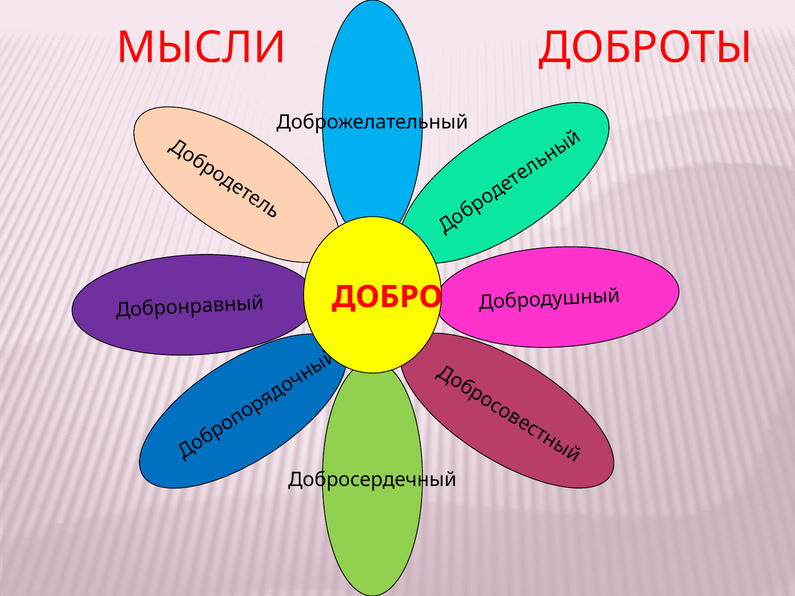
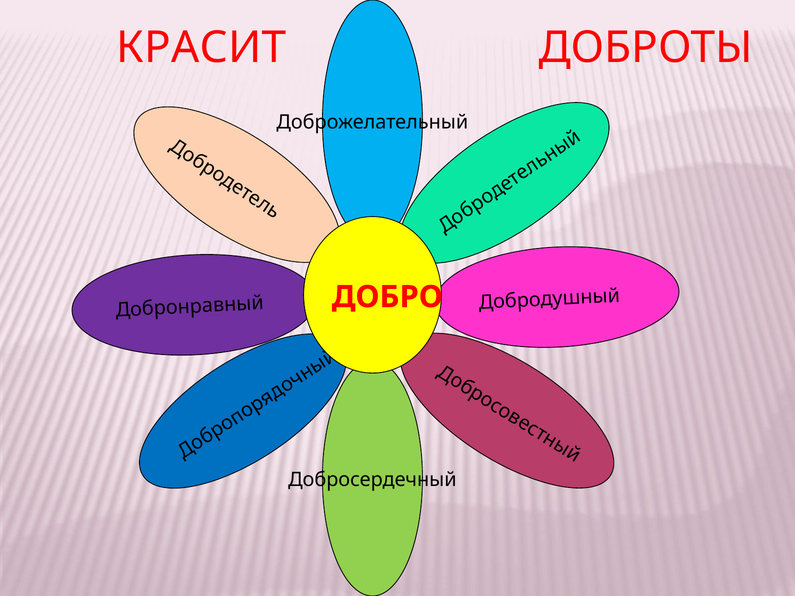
МЫСЛИ: МЫСЛИ -> КРАСИТ
